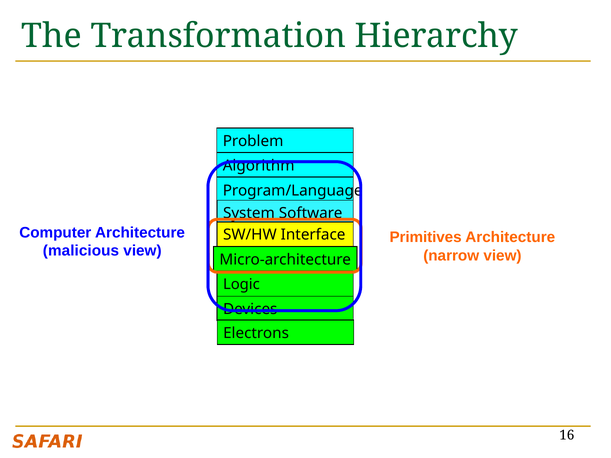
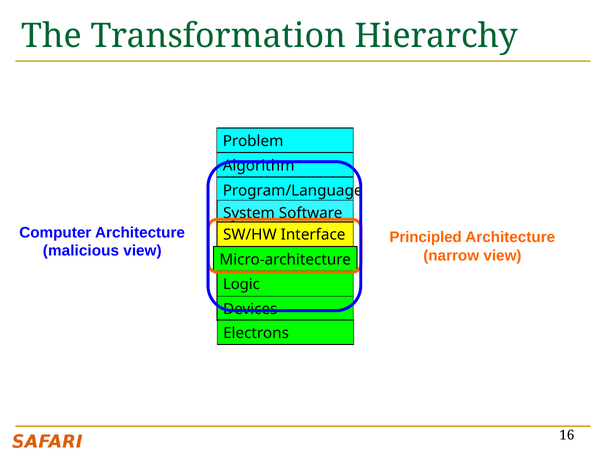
Primitives: Primitives -> Principled
